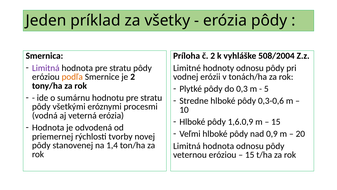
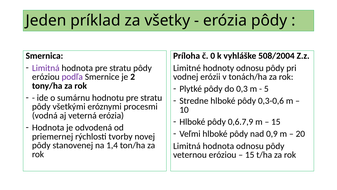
č 2: 2 -> 0
podľa colour: orange -> purple
1,6.0,9: 1,6.0,9 -> 0,6.7,9
